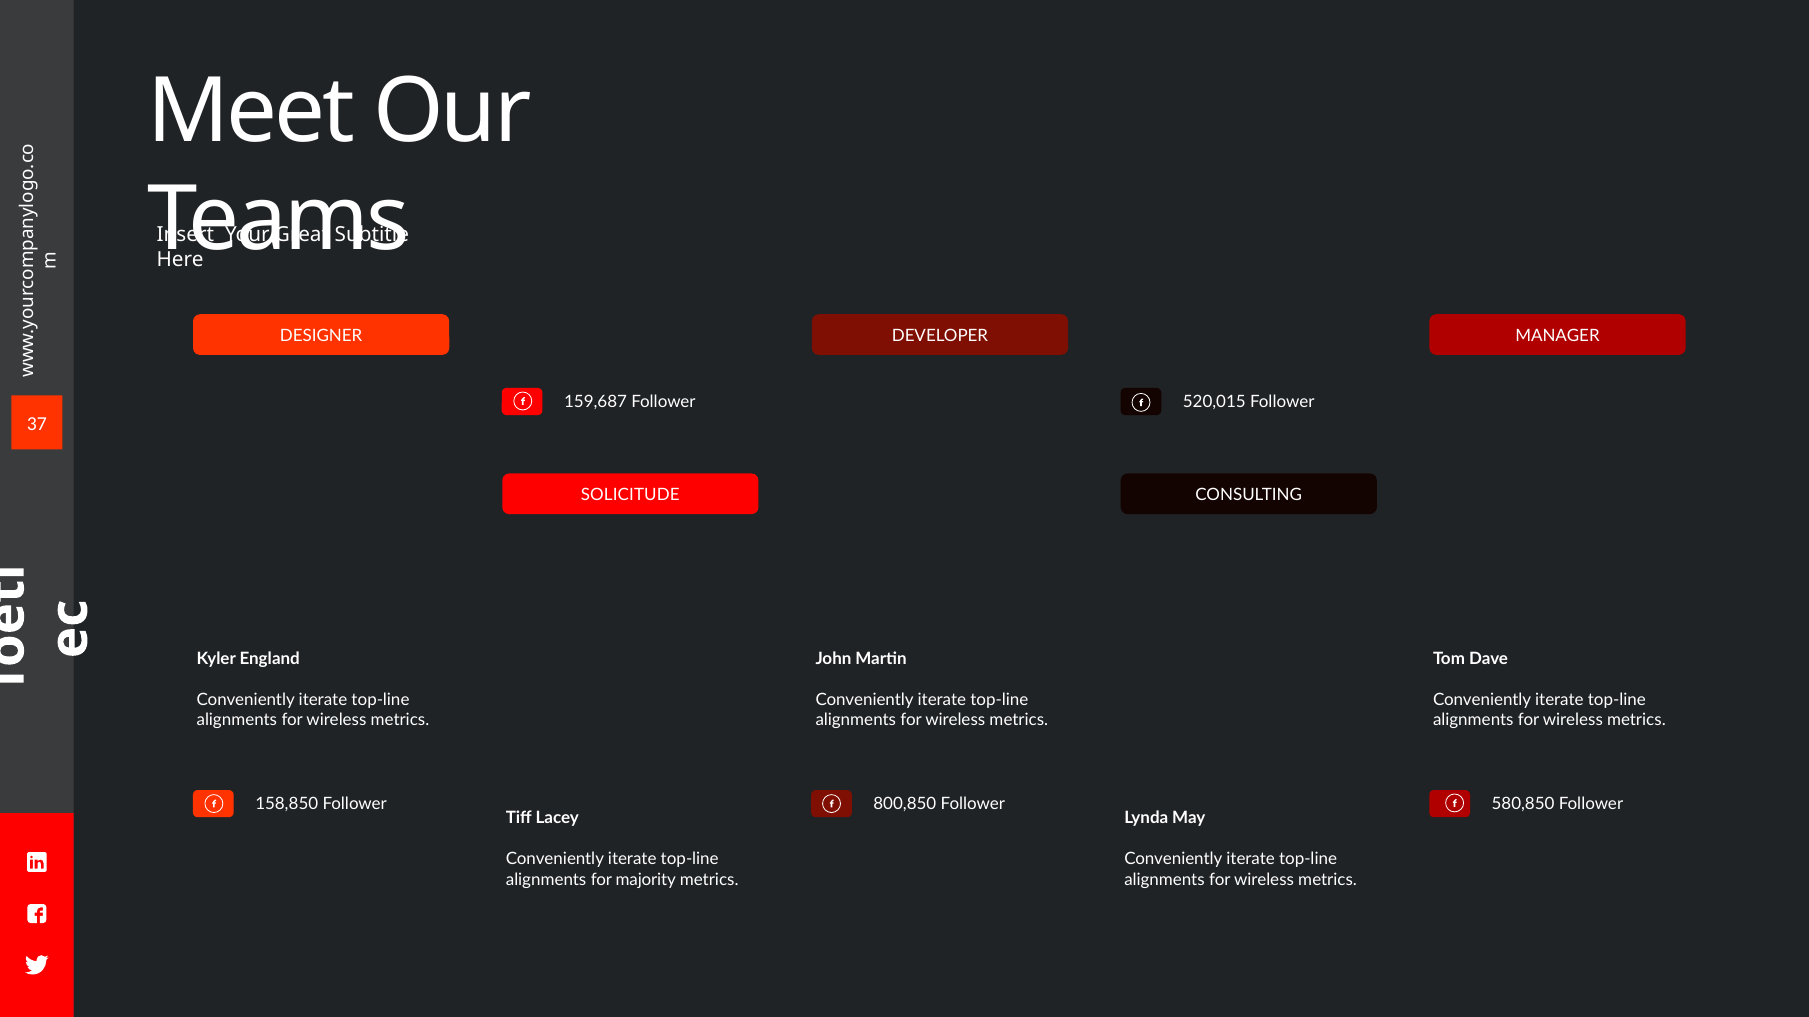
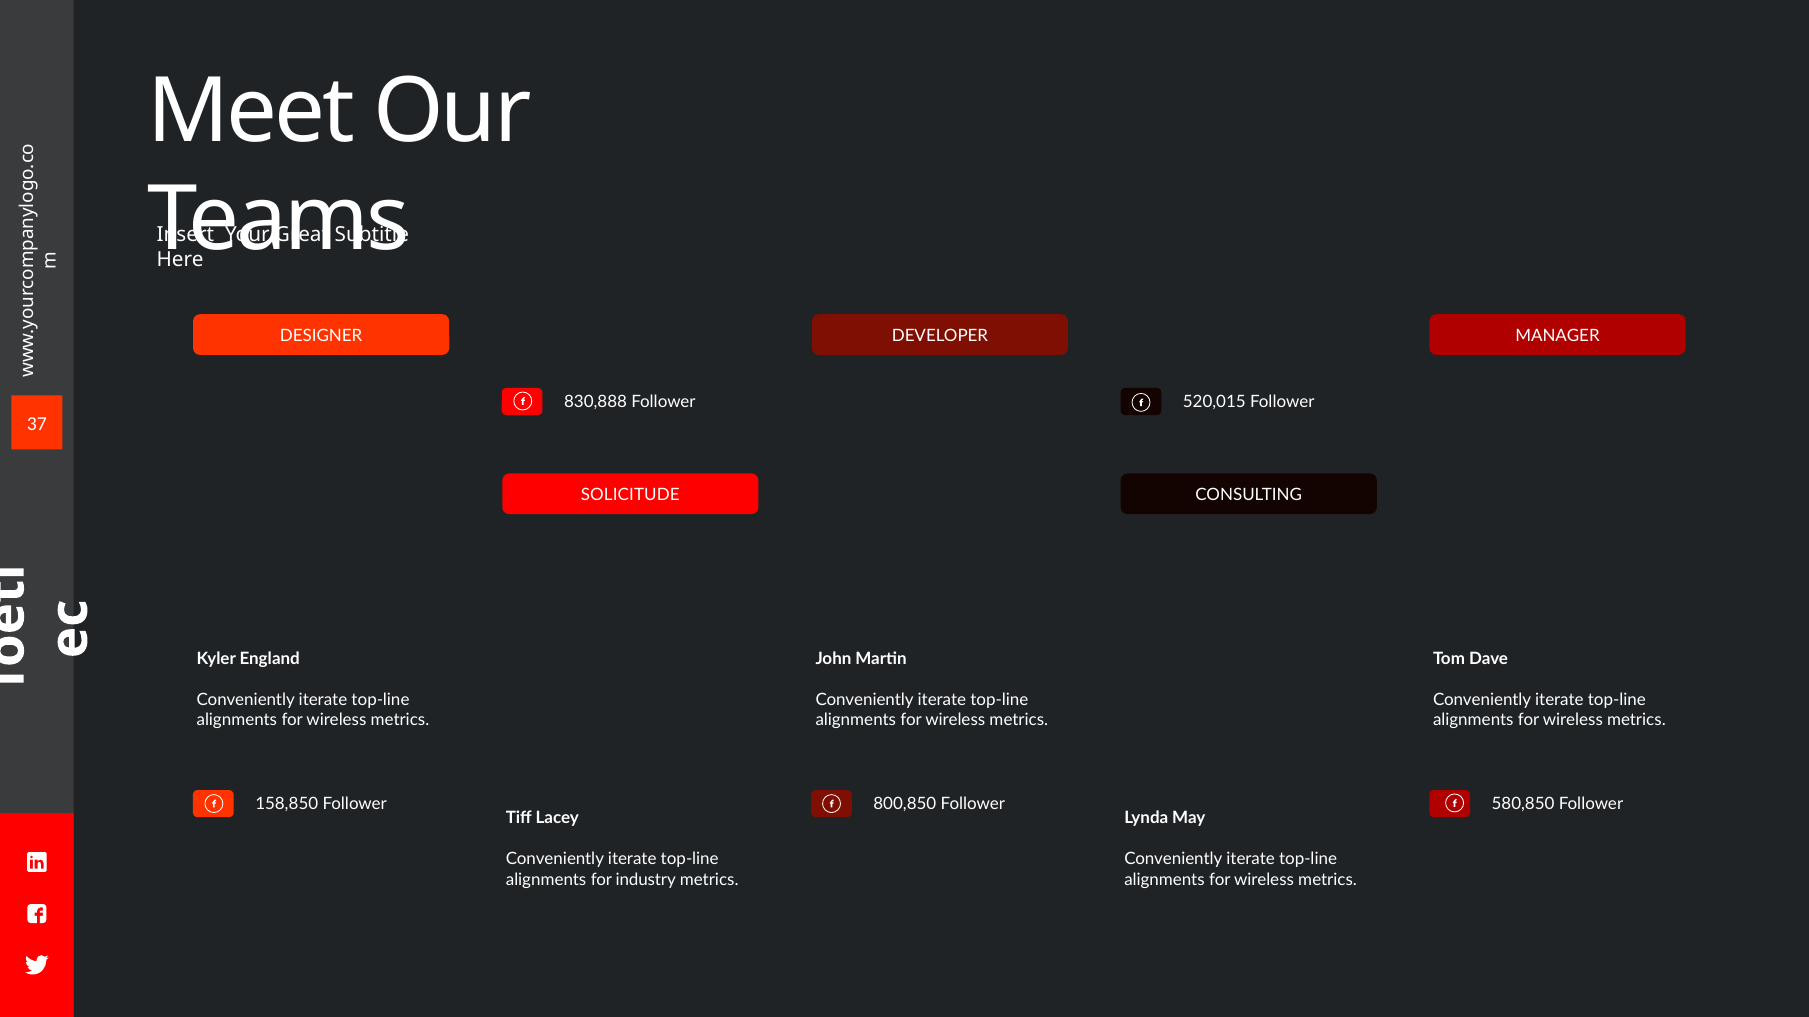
159,687: 159,687 -> 830,888
majority: majority -> industry
